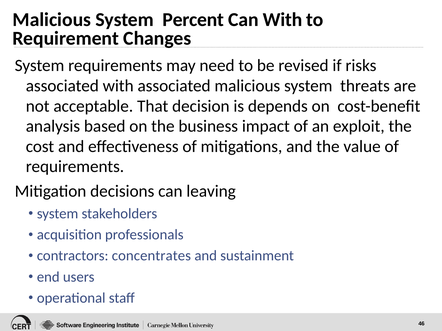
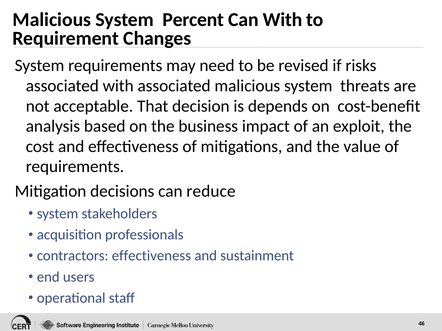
leaving: leaving -> reduce
contractors concentrates: concentrates -> effectiveness
